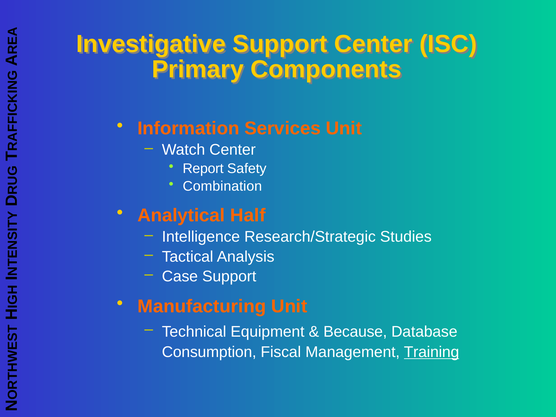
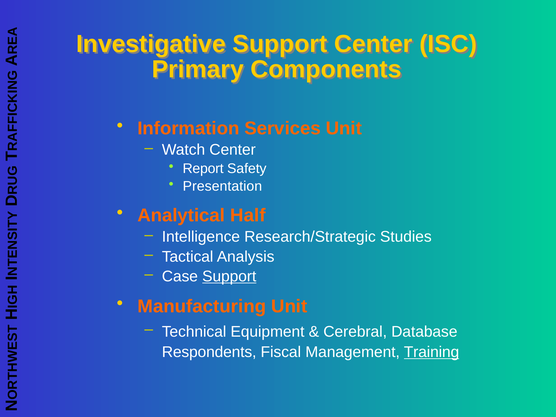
Combination: Combination -> Presentation
Support at (229, 276) underline: none -> present
Because: Because -> Cerebral
Consumption: Consumption -> Respondents
